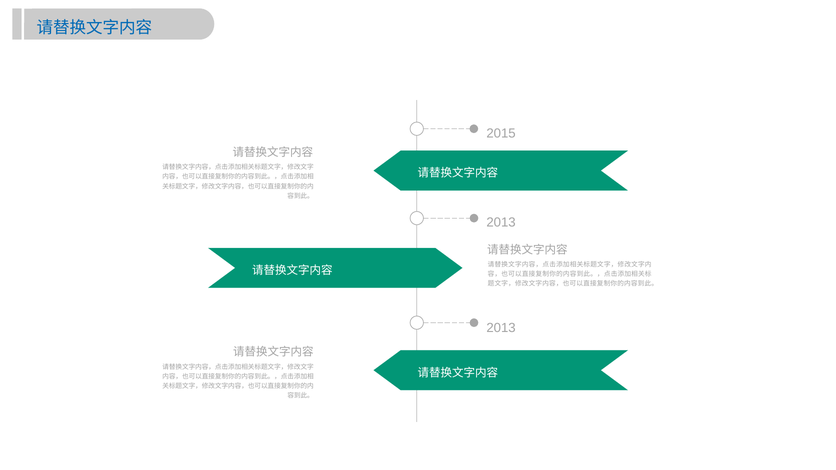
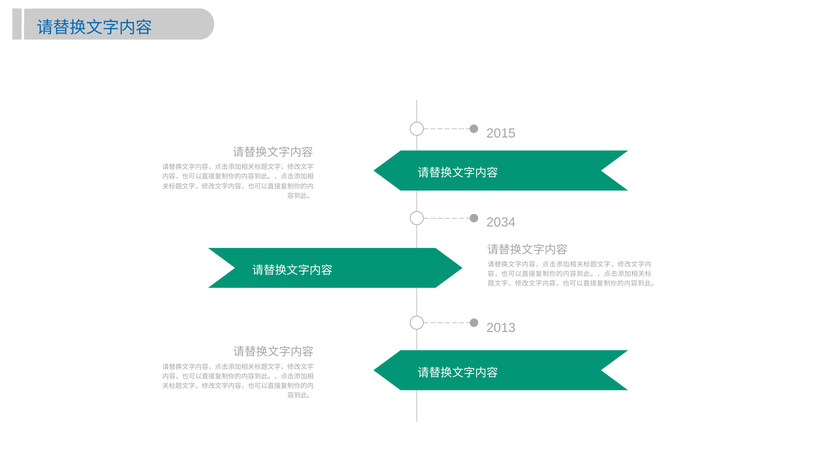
2013 at (501, 223): 2013 -> 2034
